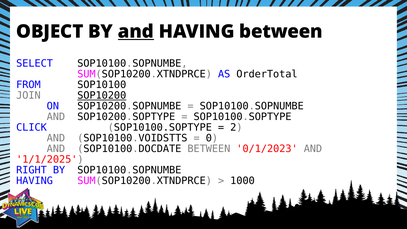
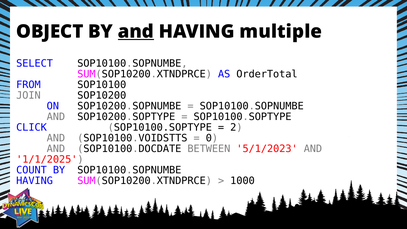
HAVING between: between -> multiple
SOP10200 underline: present -> none
0/1/2023: 0/1/2023 -> 5/1/2023
RIGHT: RIGHT -> COUNT
